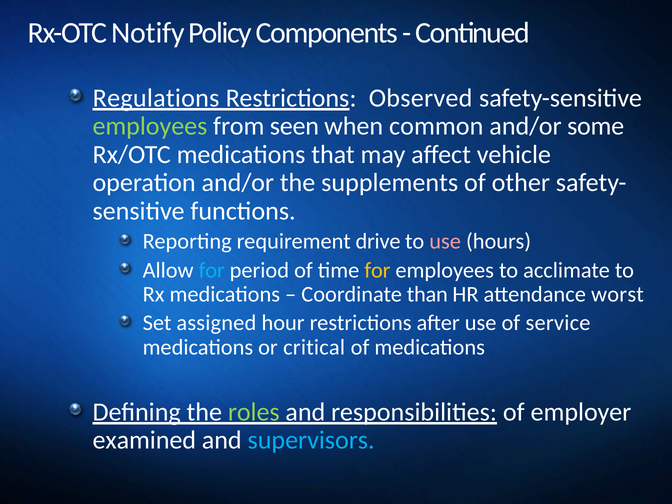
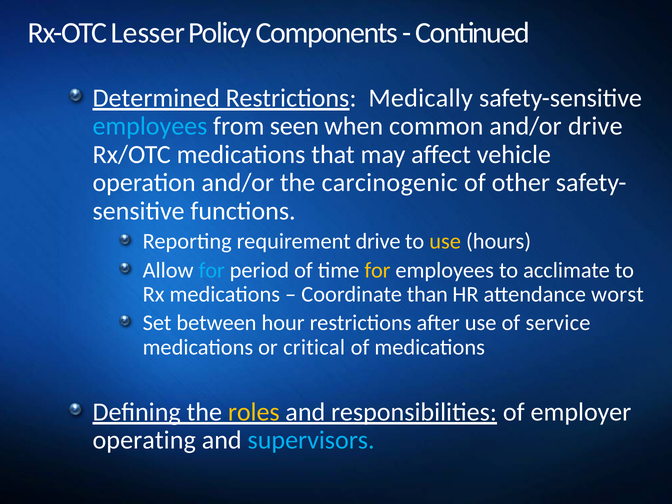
Notify: Notify -> Lesser
Regulations: Regulations -> Determined
Observed: Observed -> Medically
employees at (150, 126) colour: light green -> light blue
and/or some: some -> drive
supplements: supplements -> carcinogenic
use at (445, 242) colour: pink -> yellow
assigned: assigned -> between
roles colour: light green -> yellow
examined: examined -> operating
